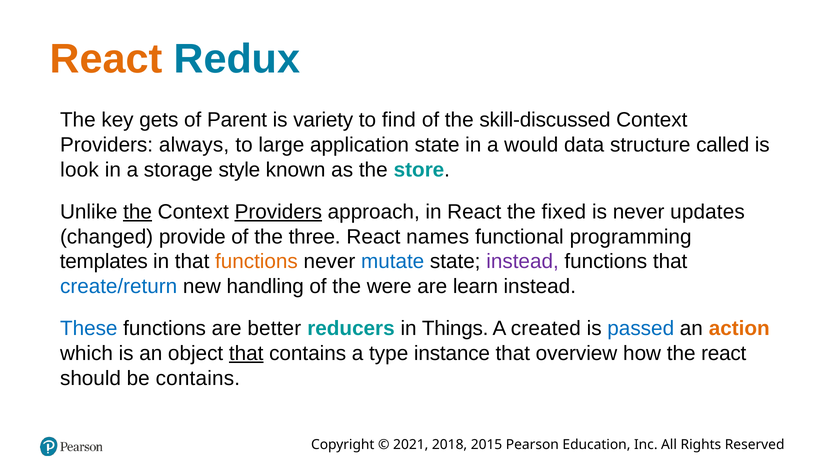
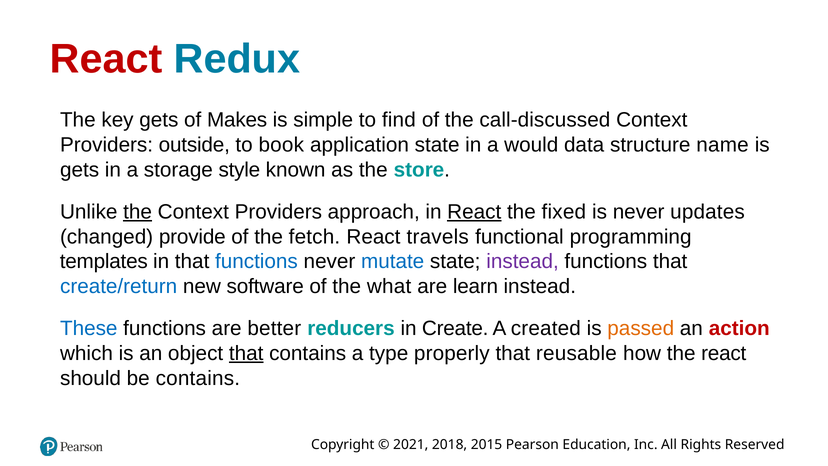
React at (106, 59) colour: orange -> red
Parent: Parent -> Makes
variety: variety -> simple
skill-discussed: skill-discussed -> call-discussed
always: always -> outside
large: large -> book
called: called -> name
look at (79, 170): look -> gets
Providers at (278, 212) underline: present -> none
React at (474, 212) underline: none -> present
three: three -> fetch
names: names -> travels
functions at (256, 261) colour: orange -> blue
handling: handling -> software
were: were -> what
Things: Things -> Create
passed colour: blue -> orange
action colour: orange -> red
instance: instance -> properly
overview: overview -> reusable
